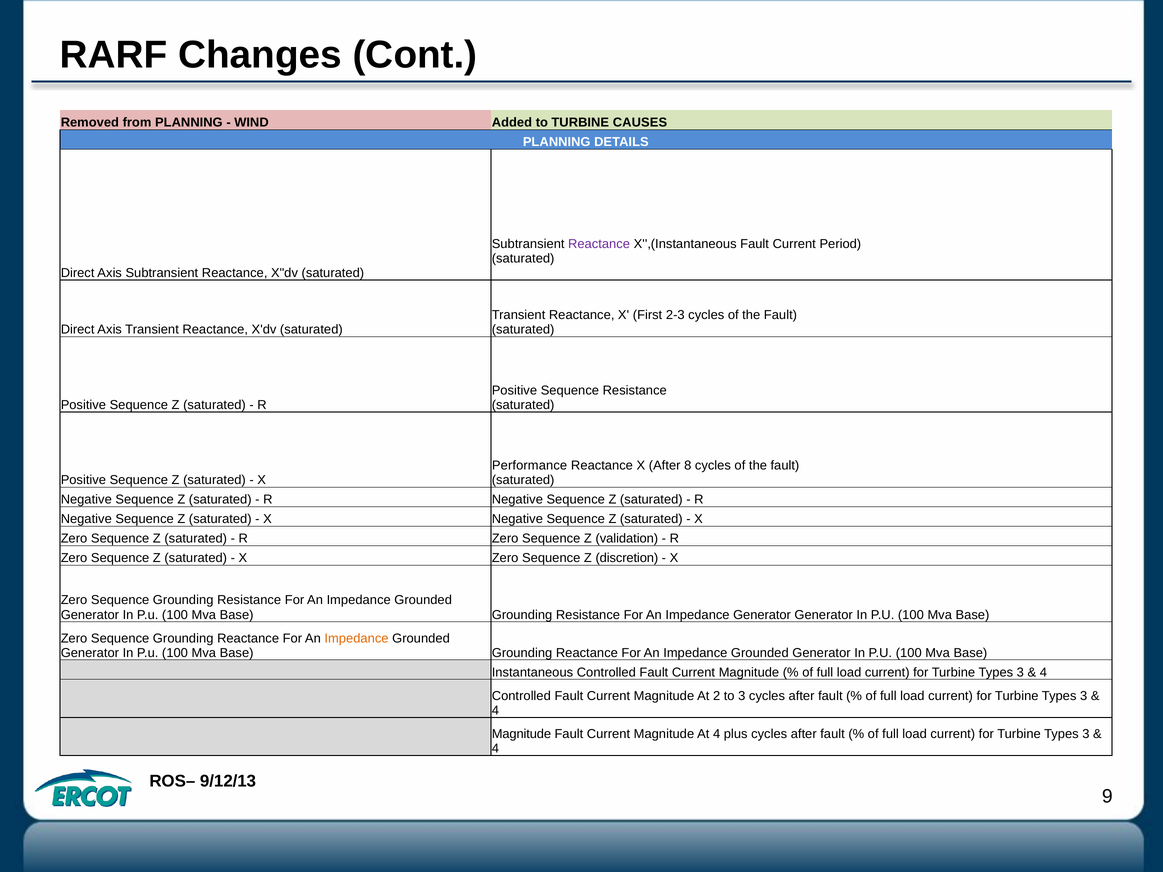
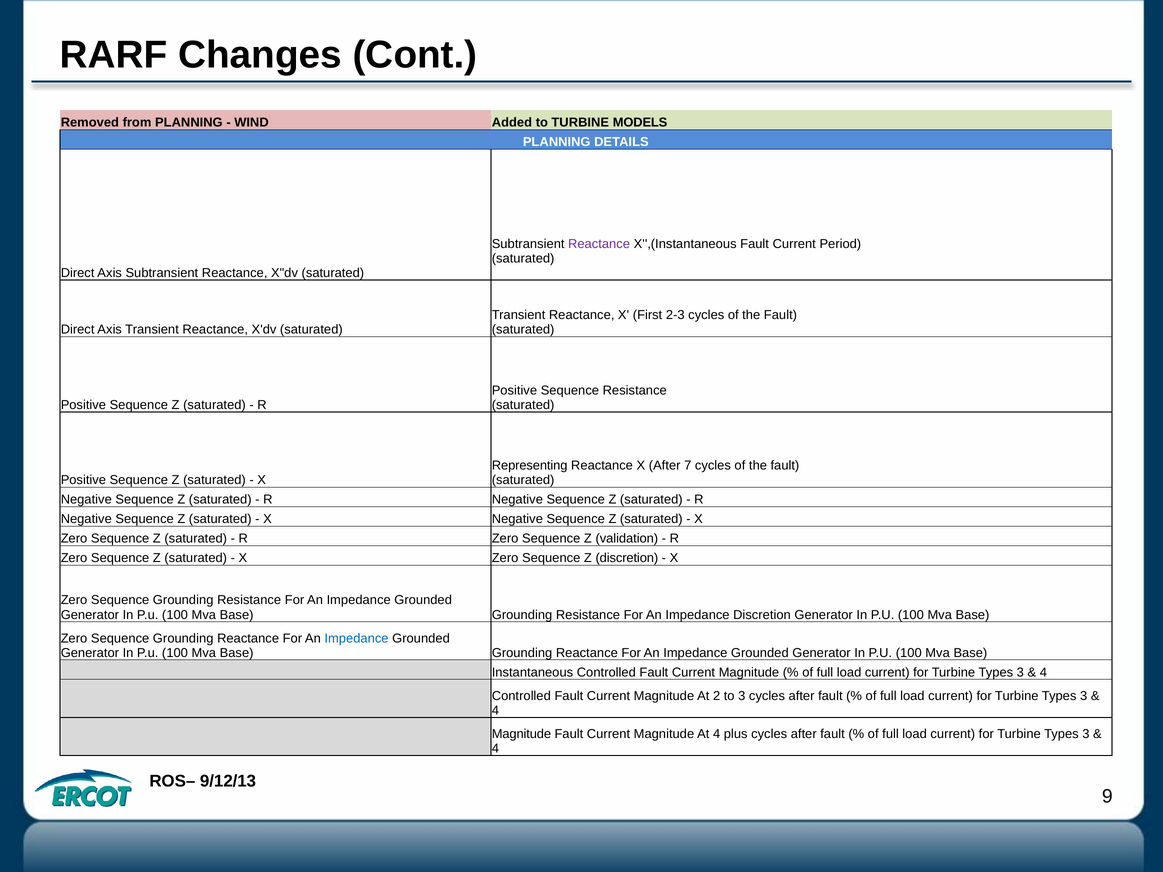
CAUSES: CAUSES -> MODELS
Performance: Performance -> Representing
8: 8 -> 7
Impedance Generator: Generator -> Discretion
Impedance at (357, 638) colour: orange -> blue
